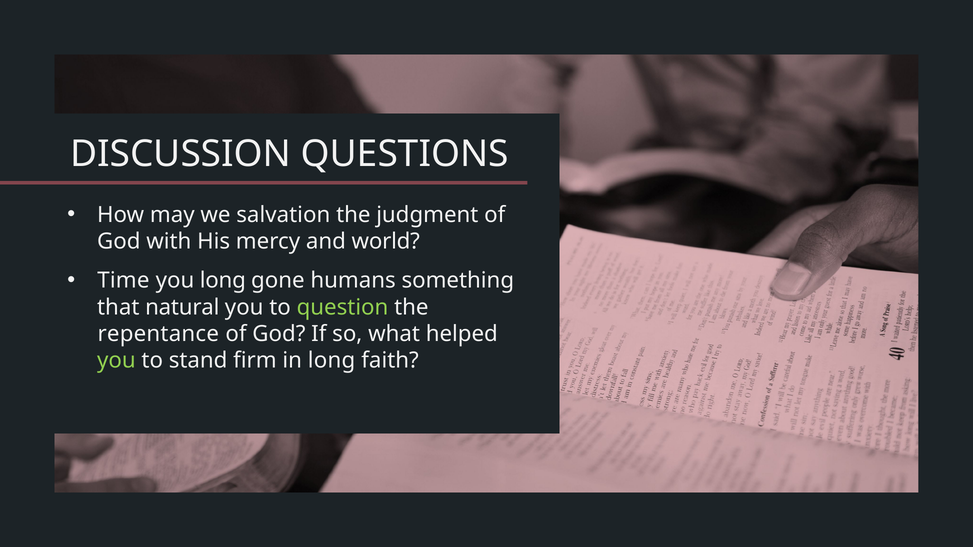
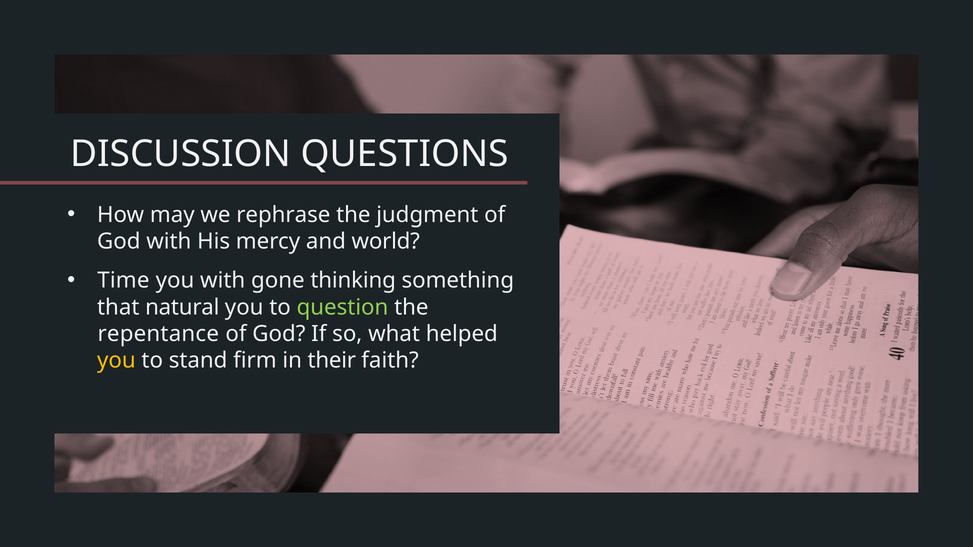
salvation: salvation -> rephrase
you long: long -> with
humans: humans -> thinking
you at (116, 361) colour: light green -> yellow
in long: long -> their
